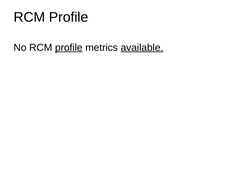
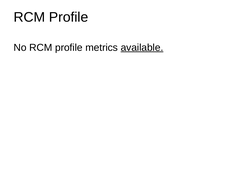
profile at (69, 48) underline: present -> none
